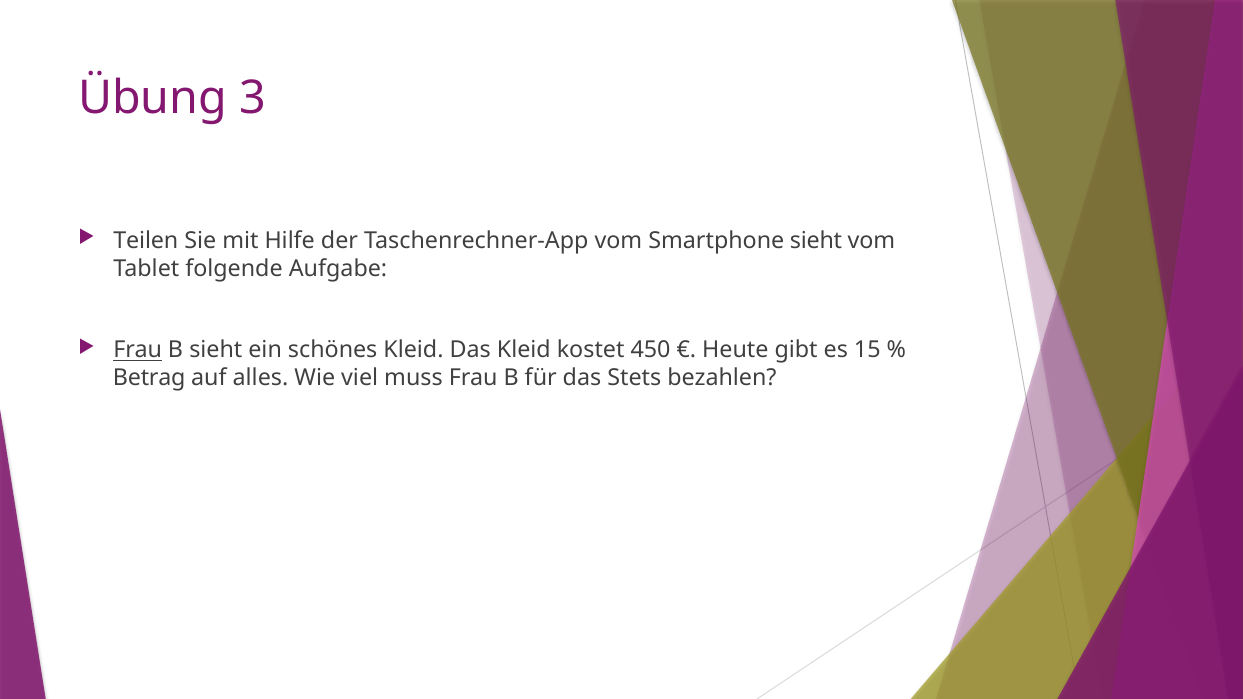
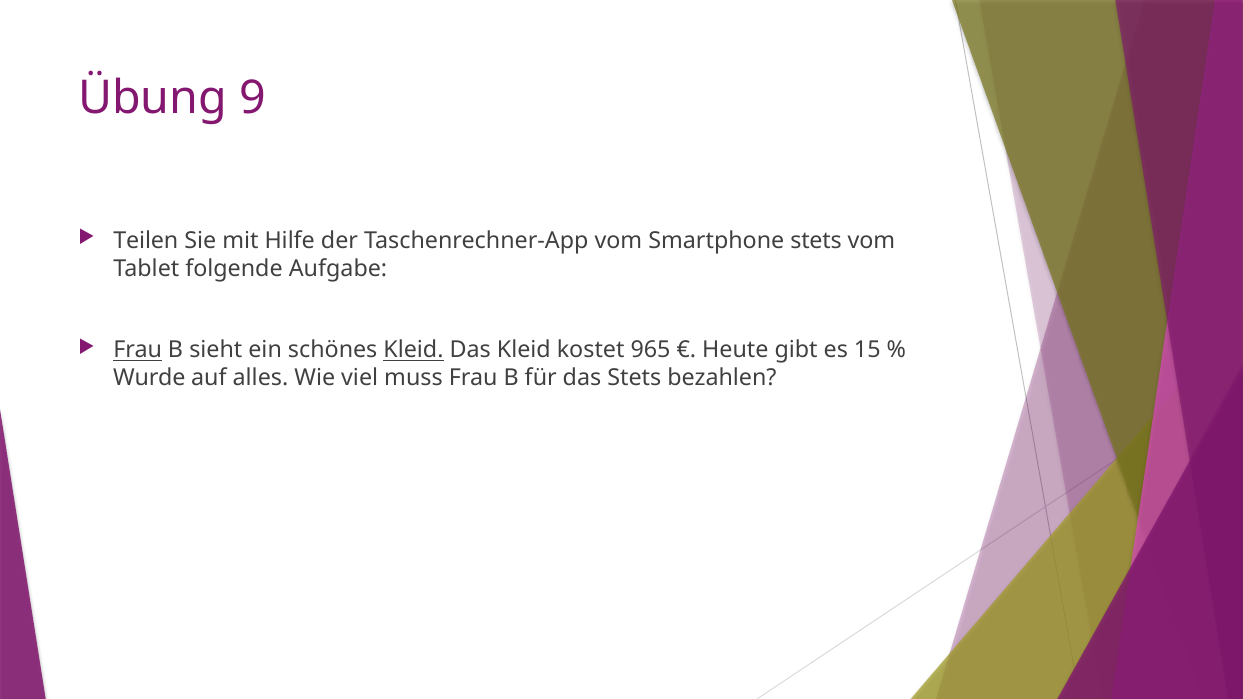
3: 3 -> 9
Smartphone sieht: sieht -> stets
Kleid at (413, 350) underline: none -> present
450: 450 -> 965
Betrag: Betrag -> Wurde
